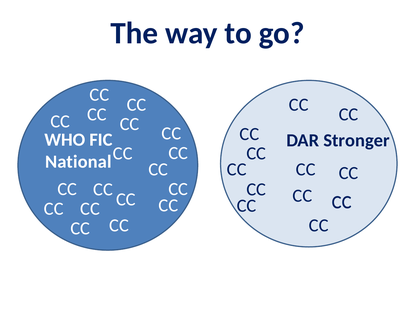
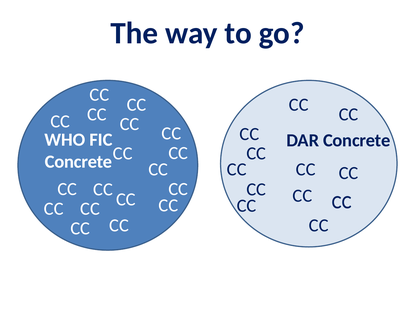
DAR Stronger: Stronger -> Concrete
National at (78, 162): National -> Concrete
